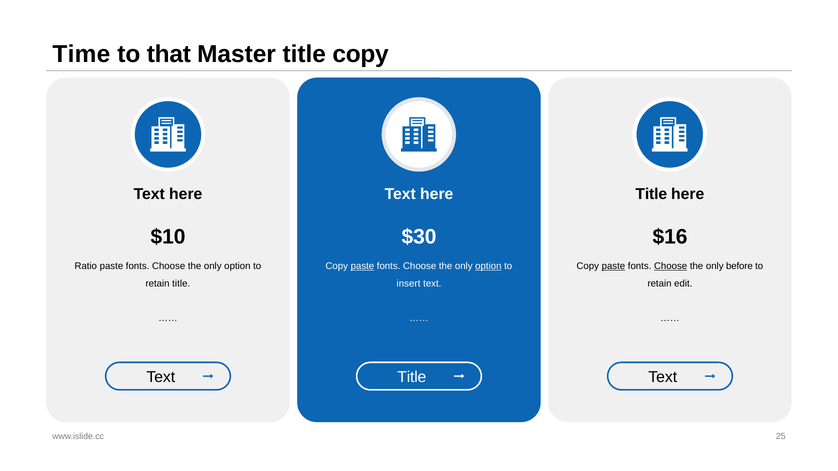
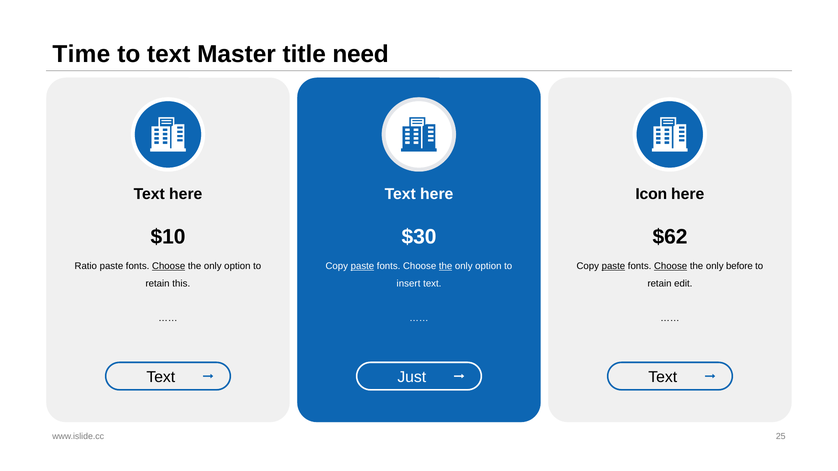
to that: that -> text
title copy: copy -> need
Title at (651, 194): Title -> Icon
$16: $16 -> $62
Choose at (169, 266) underline: none -> present
the at (446, 266) underline: none -> present
option at (488, 266) underline: present -> none
retain title: title -> this
Title at (412, 377): Title -> Just
